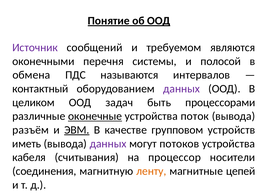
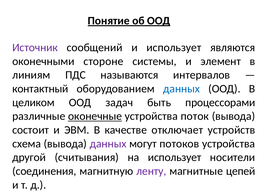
и требуемом: требуемом -> использует
перечня: перечня -> стороне
полосой: полосой -> элемент
обмена: обмена -> линиям
данных at (182, 89) colour: purple -> blue
разъём: разъём -> состоит
ЭВМ underline: present -> none
групповом: групповом -> отключает
иметь: иметь -> схема
кабеля: кабеля -> другой
на процессор: процессор -> использует
ленту colour: orange -> purple
